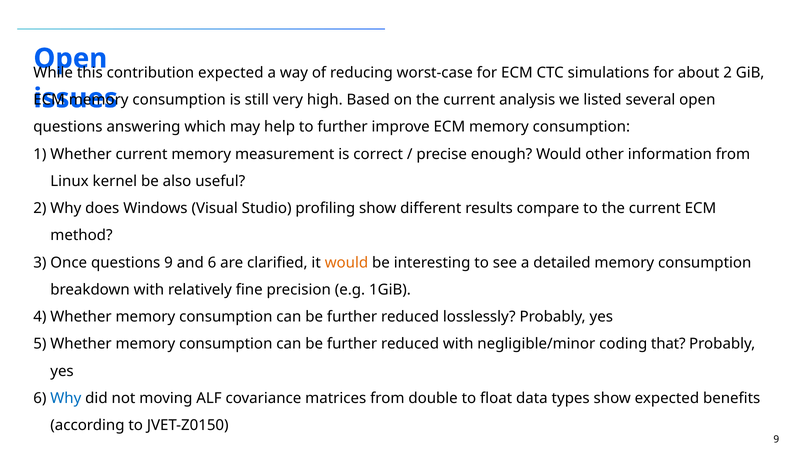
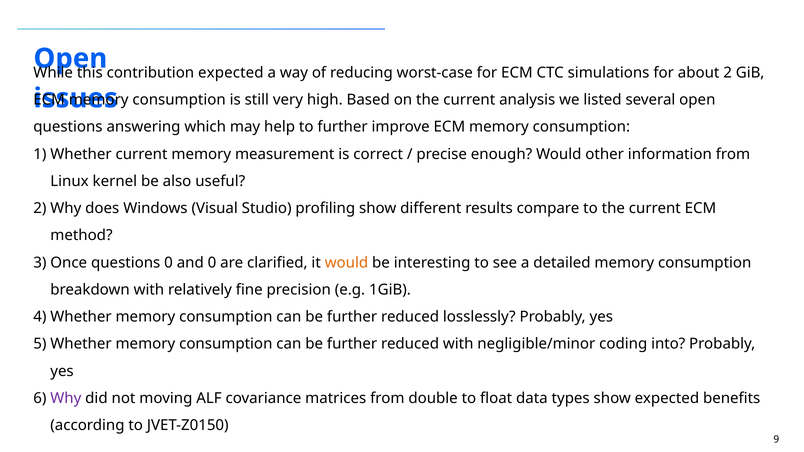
questions 9: 9 -> 0
and 6: 6 -> 0
that: that -> into
Why at (66, 398) colour: blue -> purple
